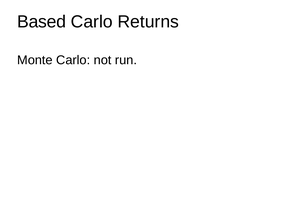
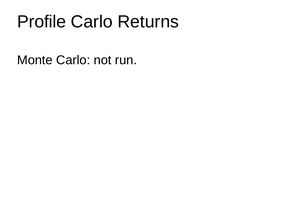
Based: Based -> Profile
